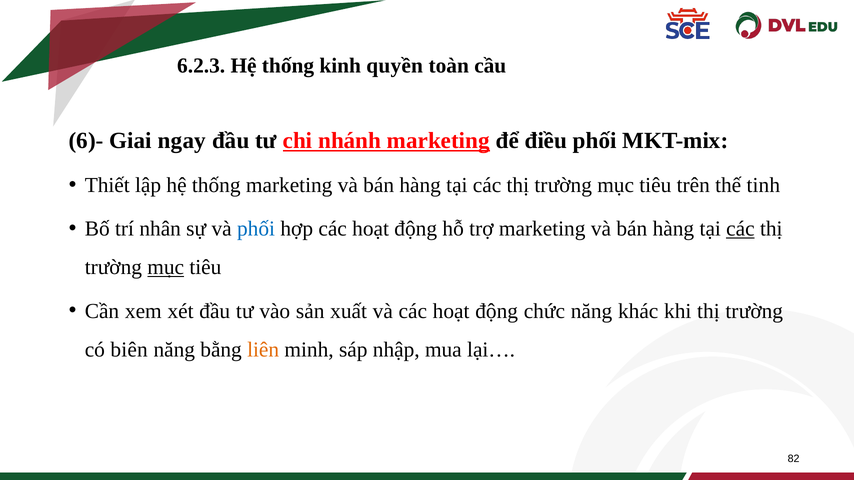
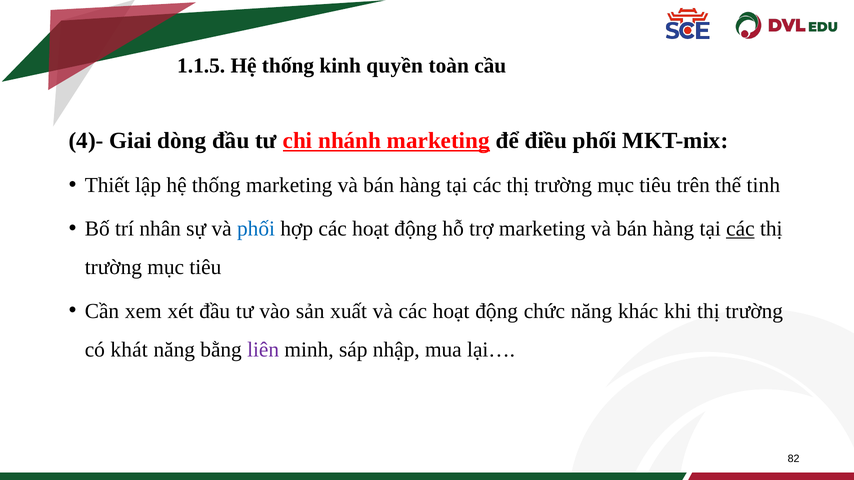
6.2.3: 6.2.3 -> 1.1.5
6)-: 6)- -> 4)-
ngay: ngay -> dòng
mục at (166, 268) underline: present -> none
biên: biên -> khát
liên colour: orange -> purple
